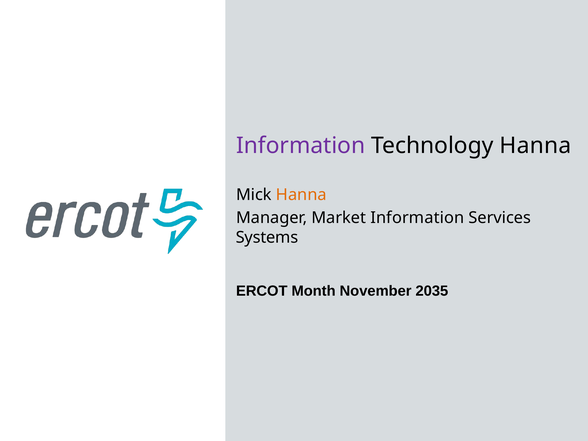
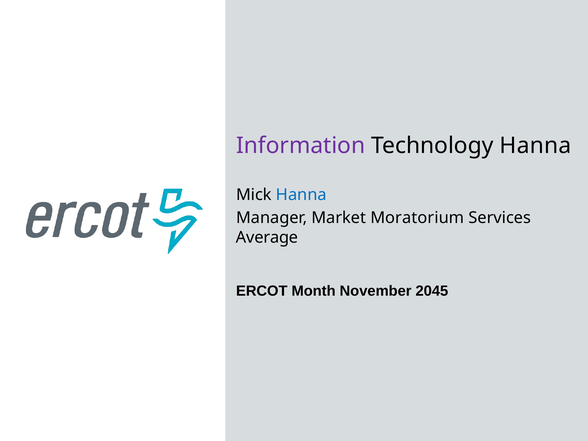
Hanna at (301, 195) colour: orange -> blue
Market Information: Information -> Moratorium
Systems: Systems -> Average
2035: 2035 -> 2045
